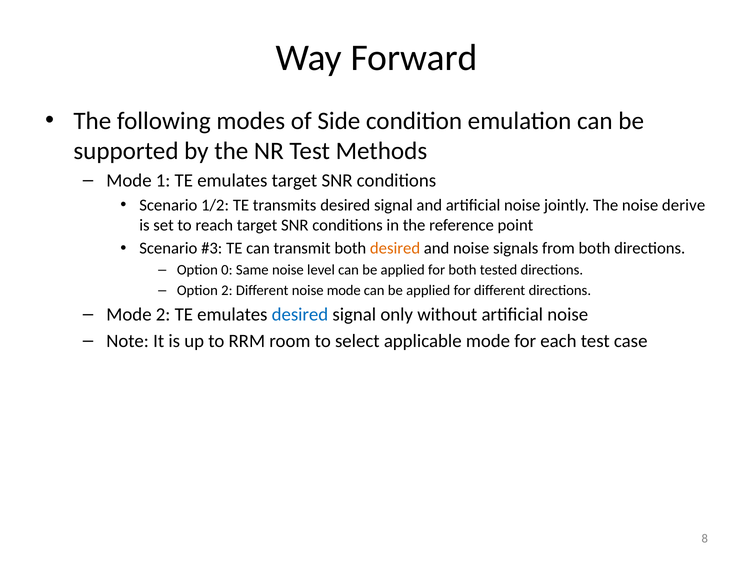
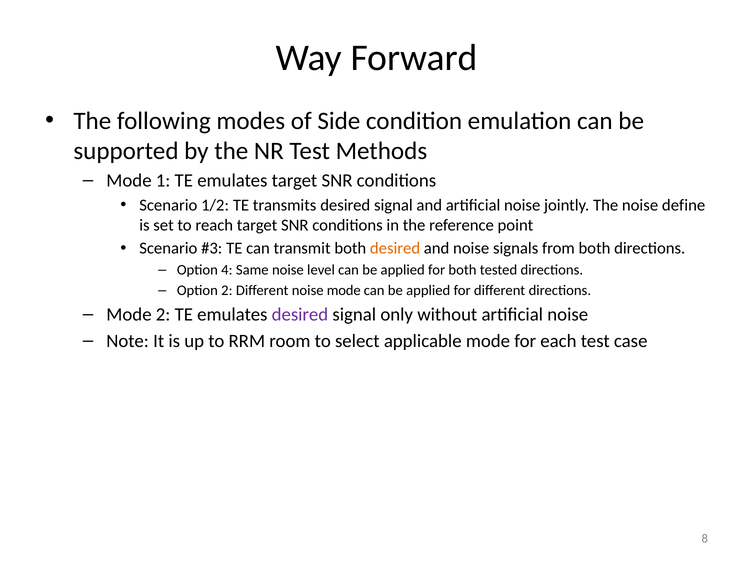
derive: derive -> define
0: 0 -> 4
desired at (300, 315) colour: blue -> purple
